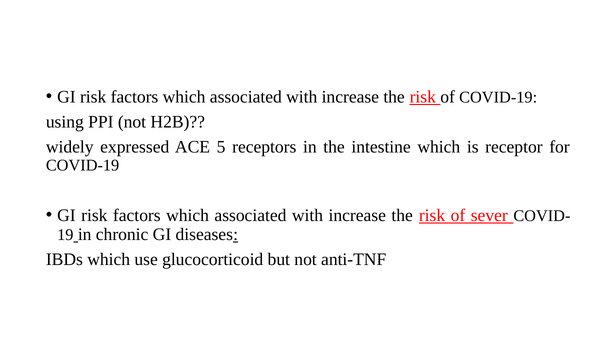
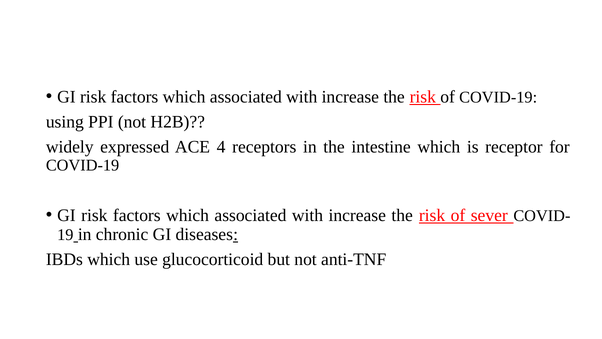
5: 5 -> 4
